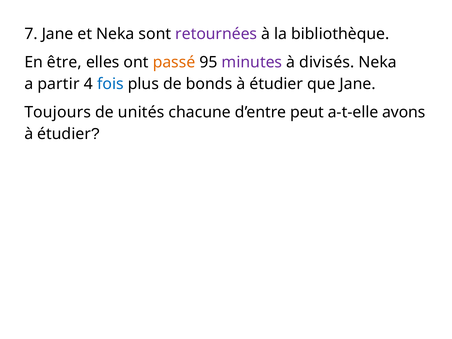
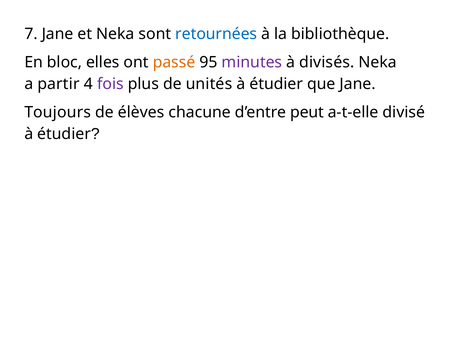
retournées colour: purple -> blue
être: être -> bloc
fois colour: blue -> purple
bonds: bonds -> unités
unités: unités -> élèves
avons: avons -> divisé
